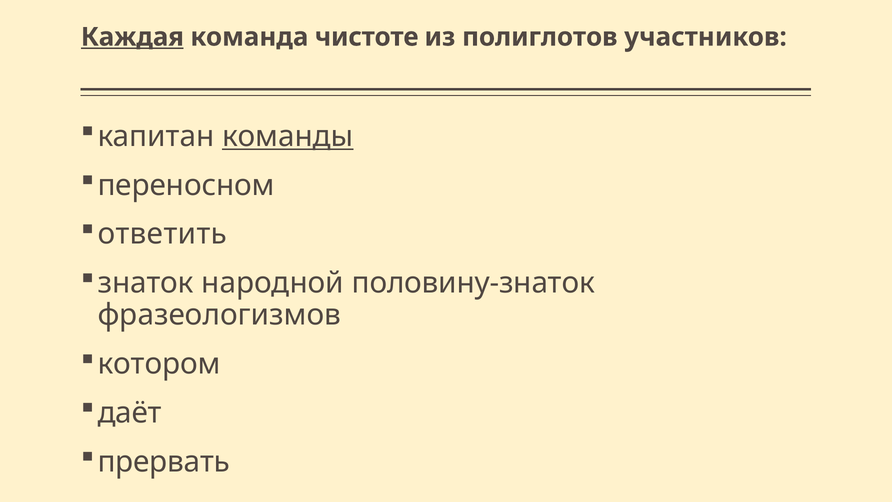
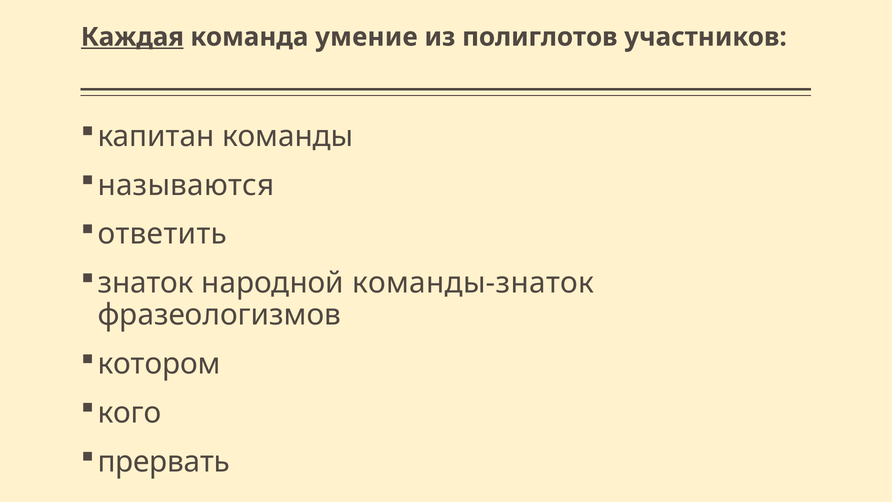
чистоте: чистоте -> умение
команды underline: present -> none
переносном: переносном -> называются
половину-знаток: половину-знаток -> команды-знаток
даёт: даёт -> кого
